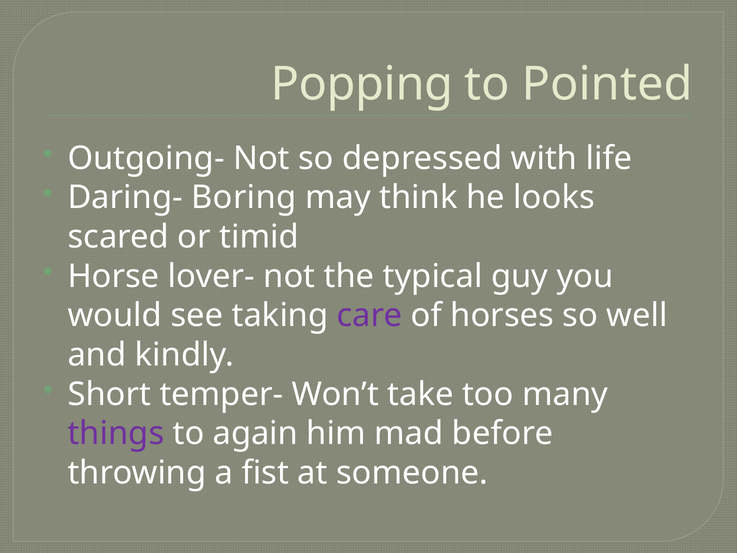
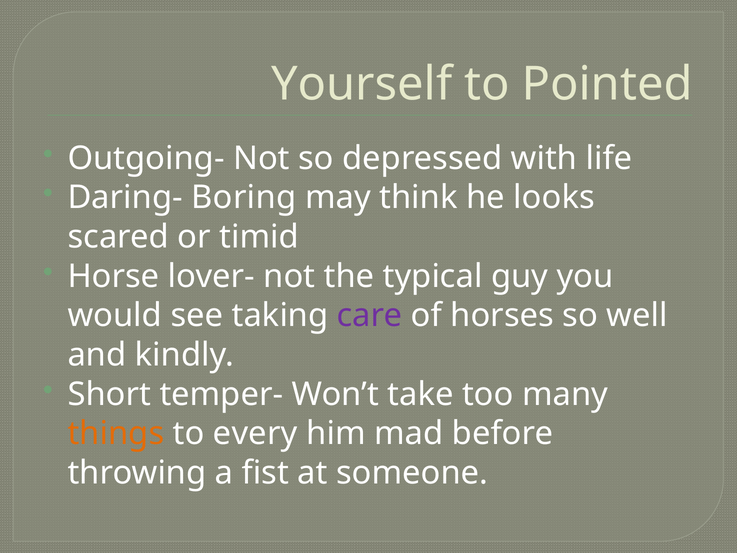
Popping: Popping -> Yourself
things colour: purple -> orange
again: again -> every
